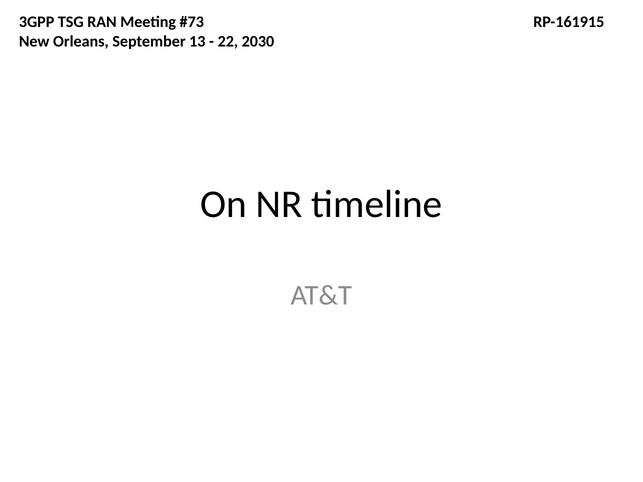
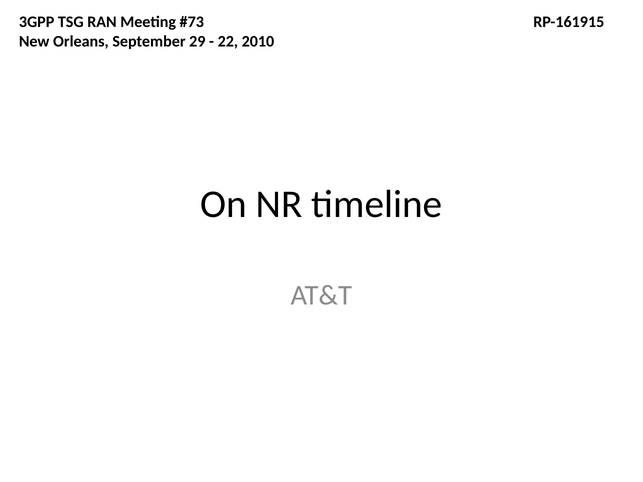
13: 13 -> 29
2030: 2030 -> 2010
